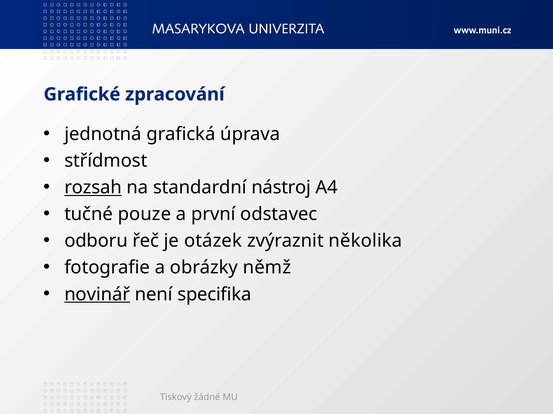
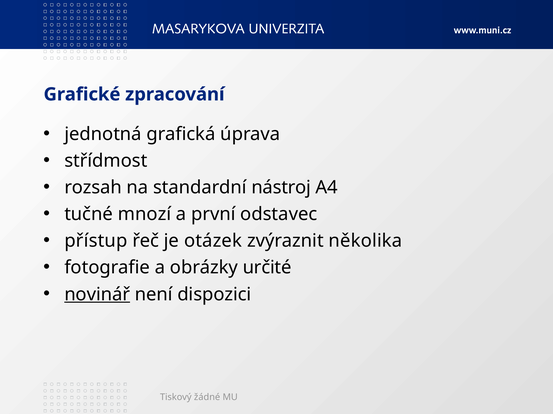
rozsah underline: present -> none
pouze: pouze -> mnozí
odboru: odboru -> přístup
němž: němž -> určité
specifika: specifika -> dispozici
